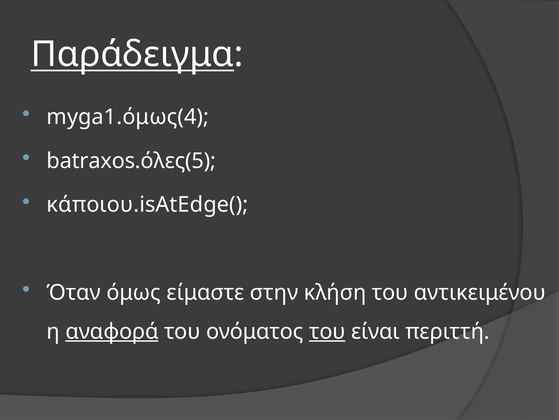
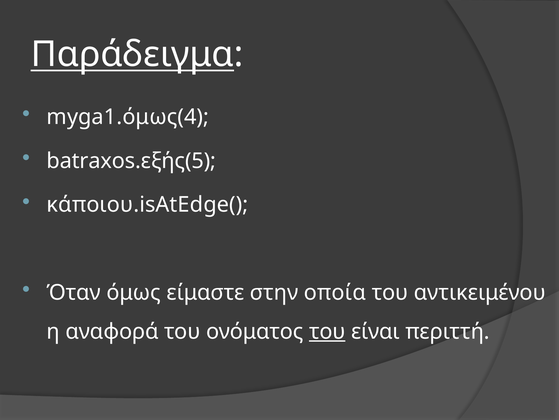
batraxos.όλες(5: batraxos.όλες(5 -> batraxos.εξής(5
κλήση: κλήση -> οποία
αναφορά underline: present -> none
